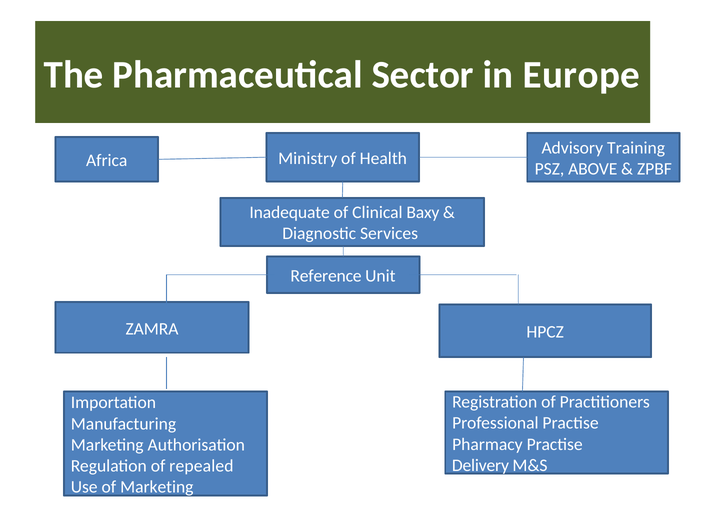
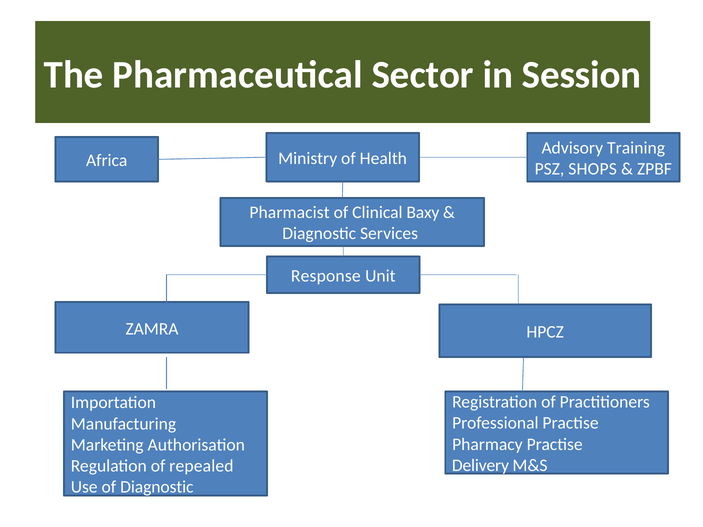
Europe: Europe -> Session
ABOVE: ABOVE -> SHOPS
Inadequate: Inadequate -> Pharmacist
Reference: Reference -> Response
of Marketing: Marketing -> Diagnostic
